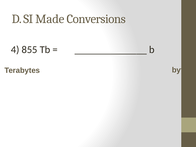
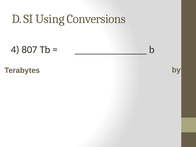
Made: Made -> Using
855: 855 -> 807
